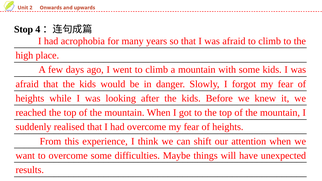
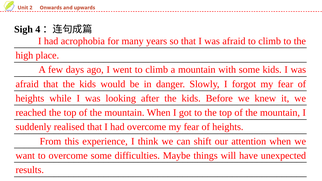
Stop: Stop -> Sigh
